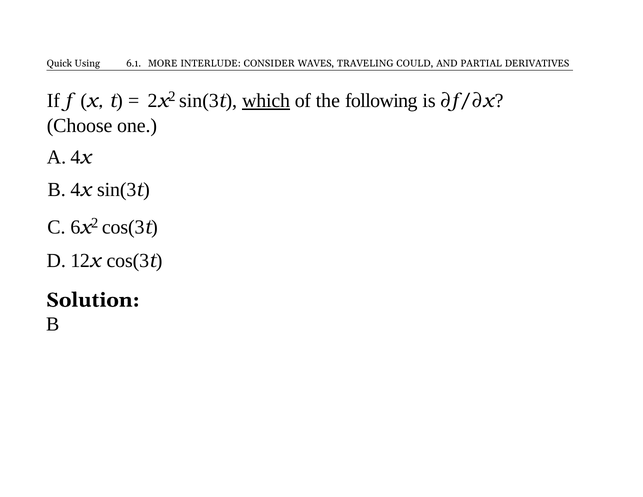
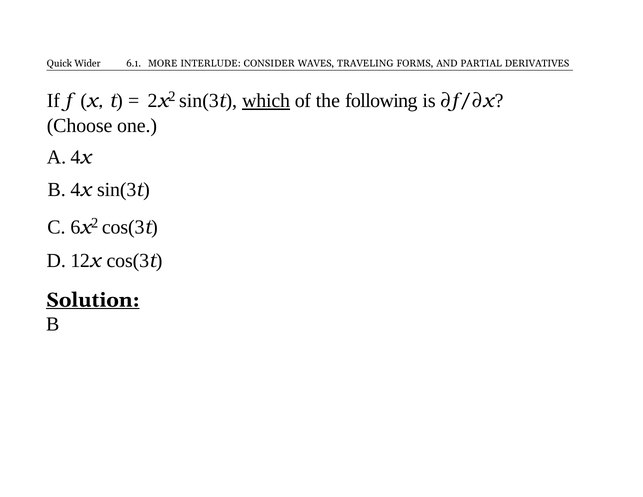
Using: Using -> Wider
COULD: COULD -> FORMS
Solution underline: none -> present
